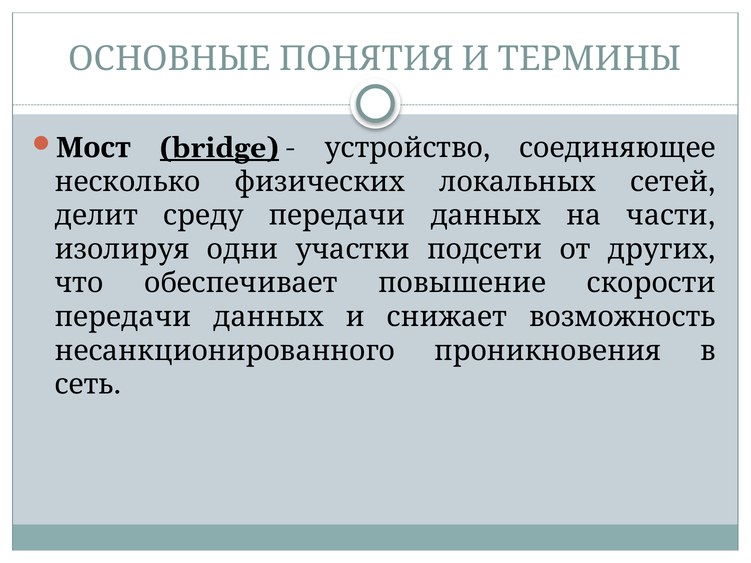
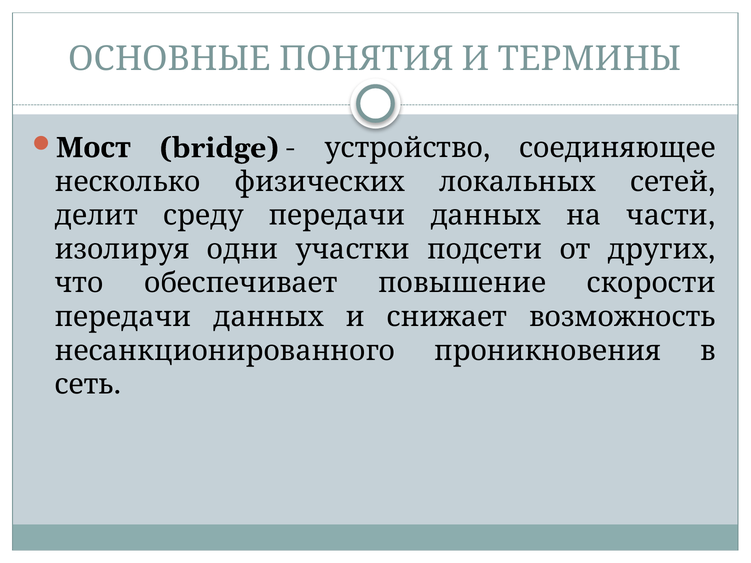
bridge underline: present -> none
